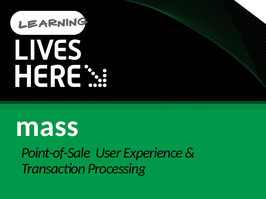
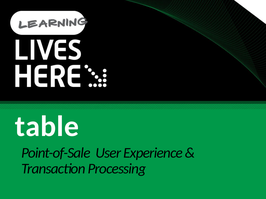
mass: mass -> table
